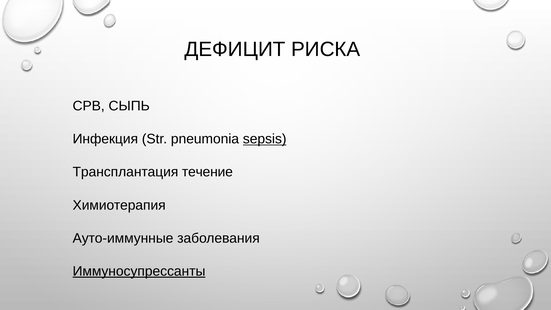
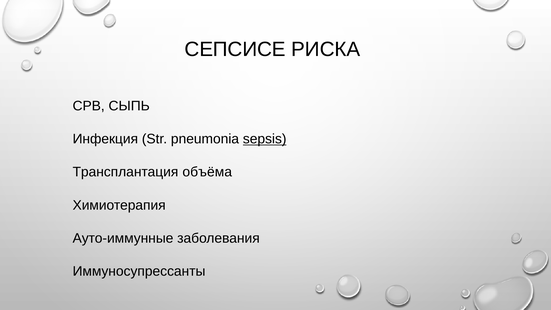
ДЕФИЦИТ: ДЕФИЦИТ -> СЕПСИСЕ
течение: течение -> объёма
Иммуносупрессанты underline: present -> none
